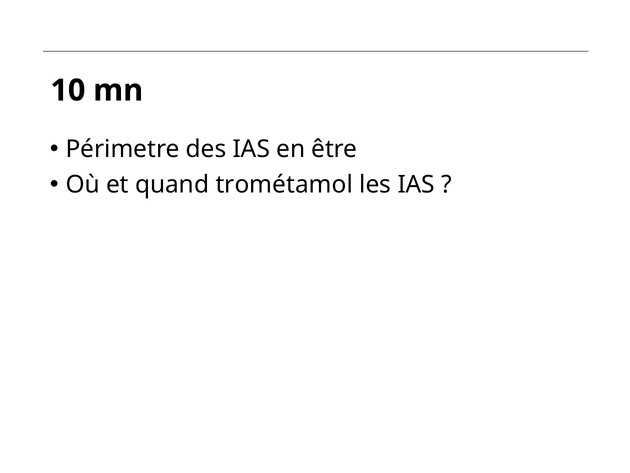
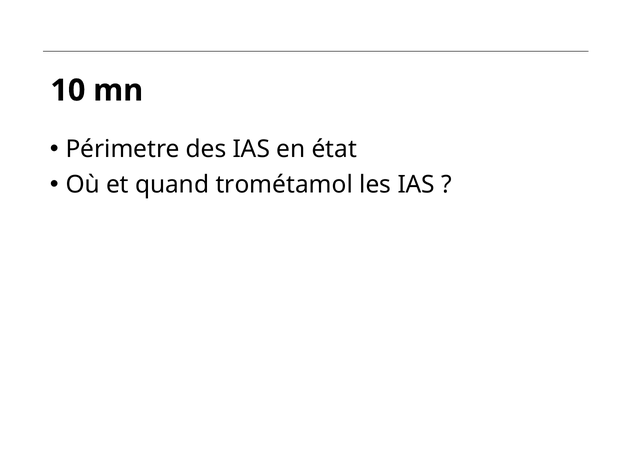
être: être -> état
